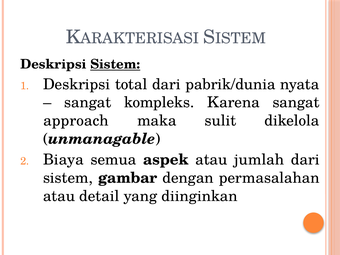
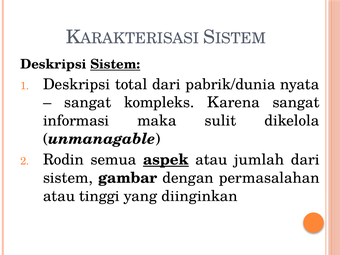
approach: approach -> informasi
Biaya: Biaya -> Rodin
aspek underline: none -> present
detail: detail -> tinggi
